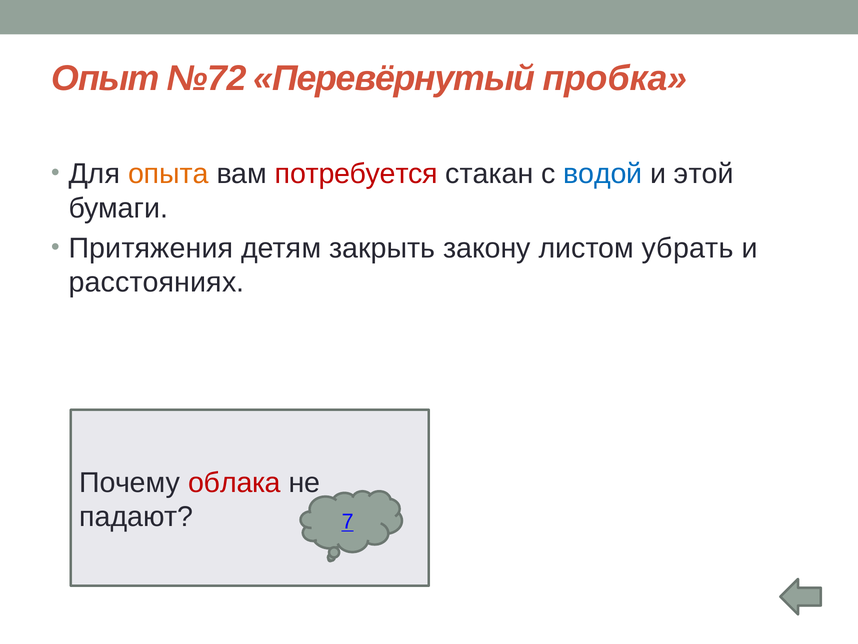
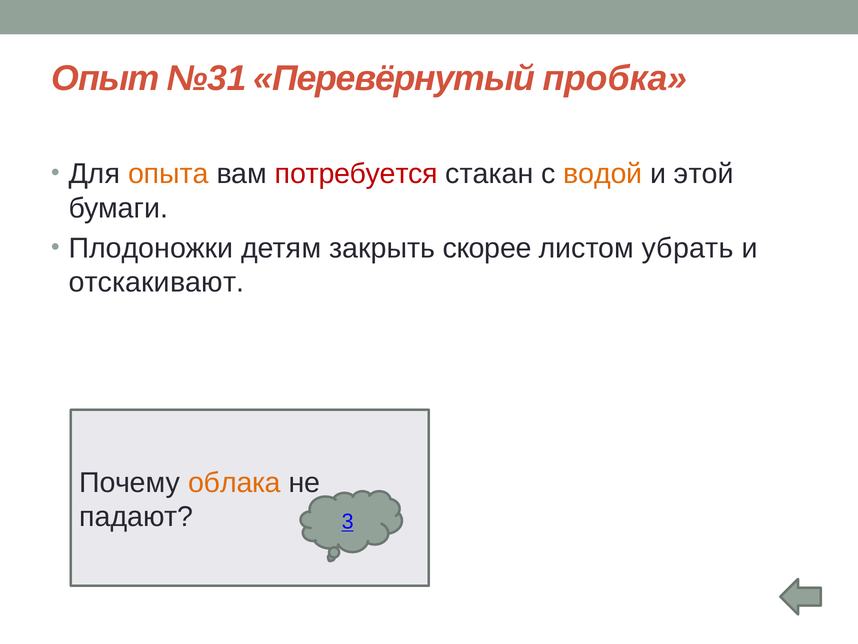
№72: №72 -> №31
водой colour: blue -> orange
Притяжения: Притяжения -> Плодоножки
закону: закону -> скорее
расстояниях: расстояниях -> отскакивают
облака colour: red -> orange
7: 7 -> 3
